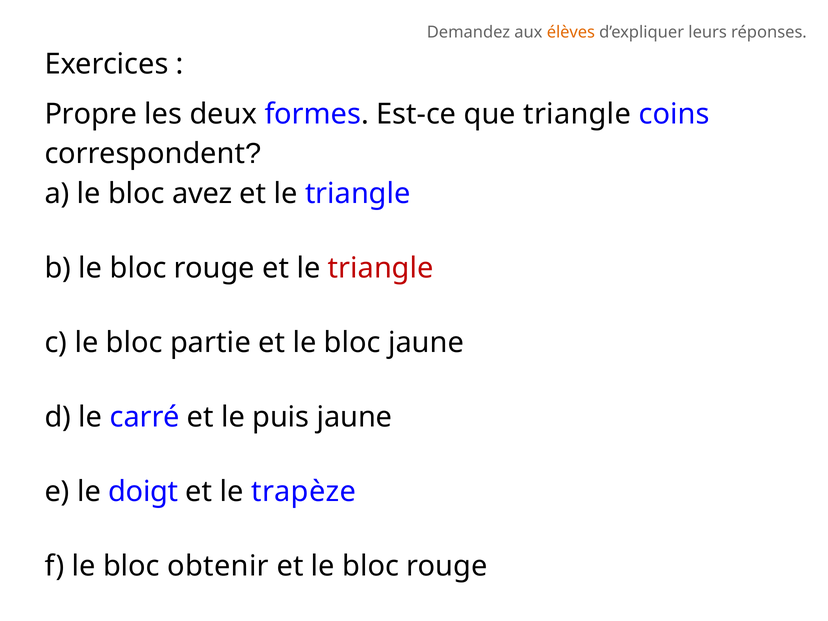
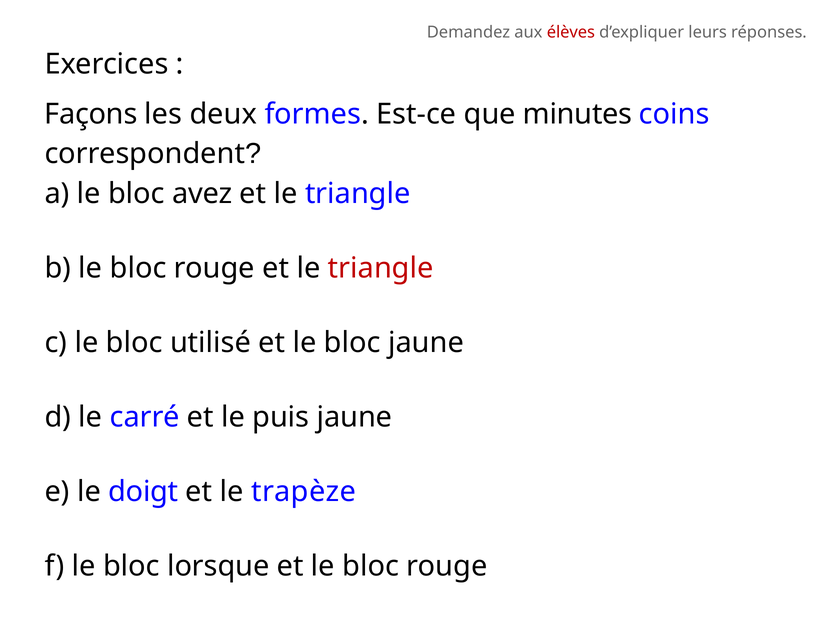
élèves colour: orange -> red
Propre: Propre -> Façons
que triangle: triangle -> minutes
partie: partie -> utilisé
obtenir: obtenir -> lorsque
